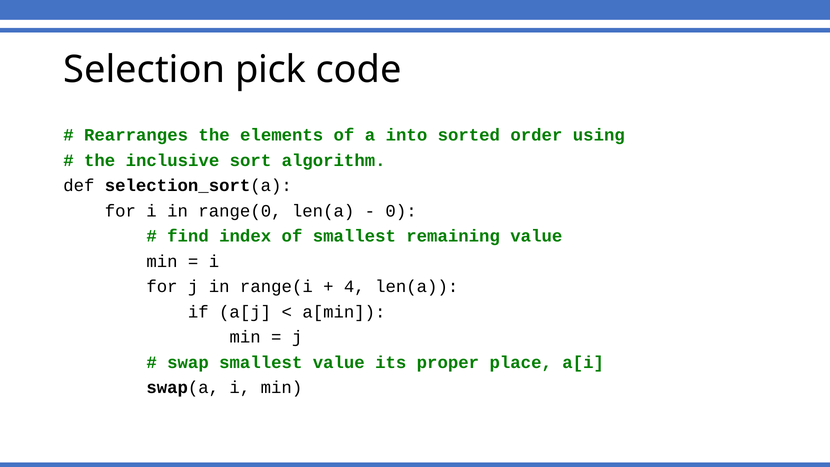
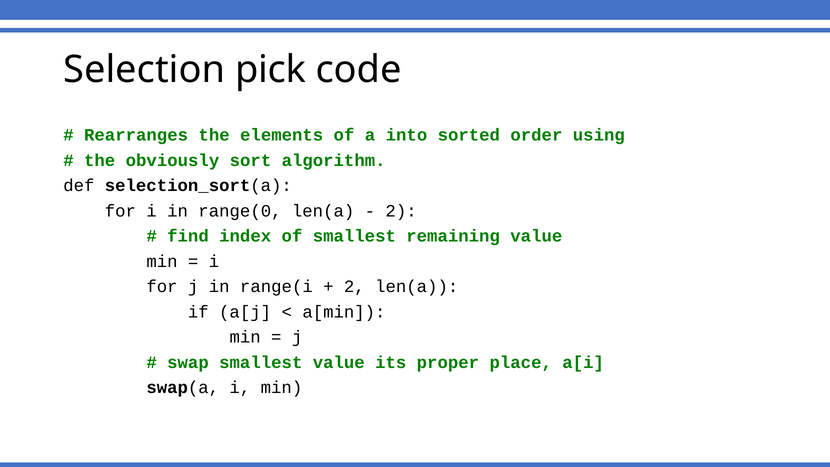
inclusive: inclusive -> obviously
0 at (401, 211): 0 -> 2
4 at (354, 287): 4 -> 2
